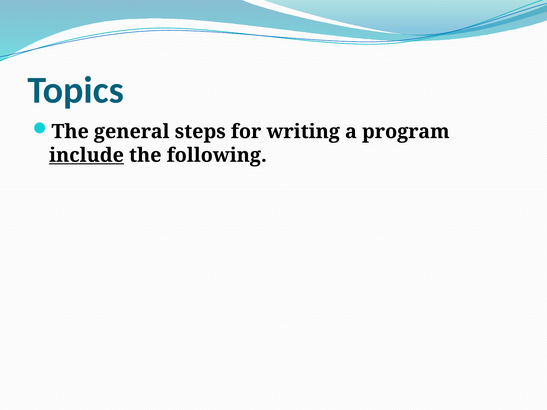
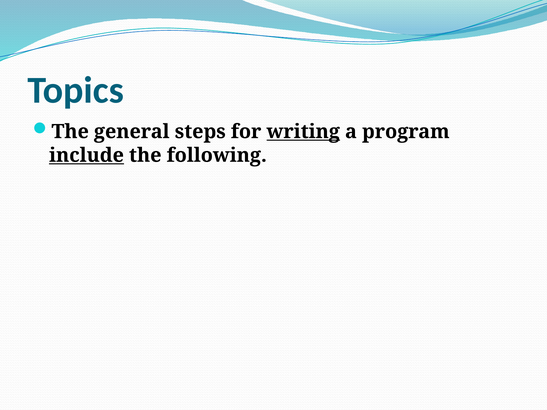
writing underline: none -> present
